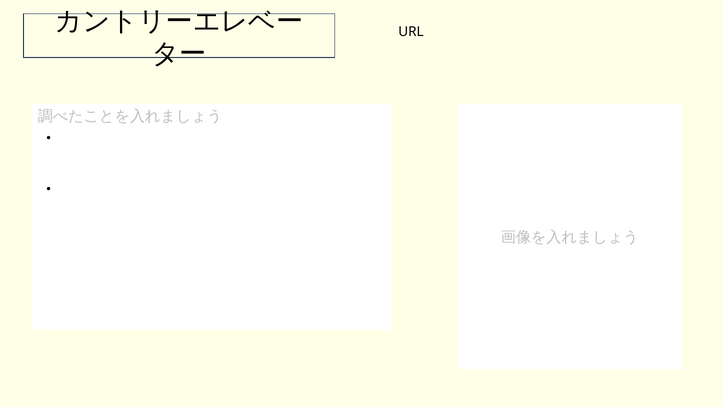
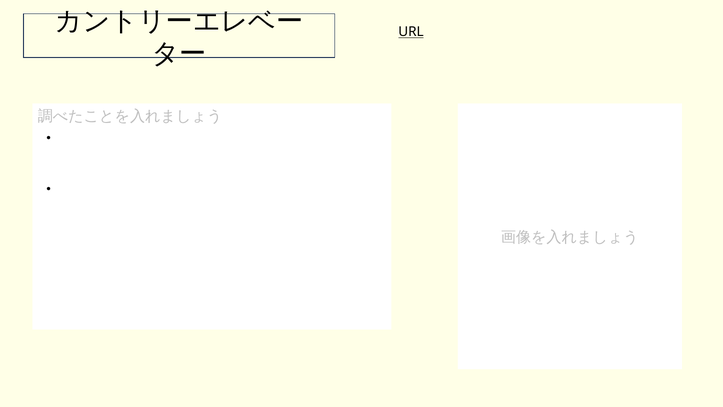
URL underline: none -> present
